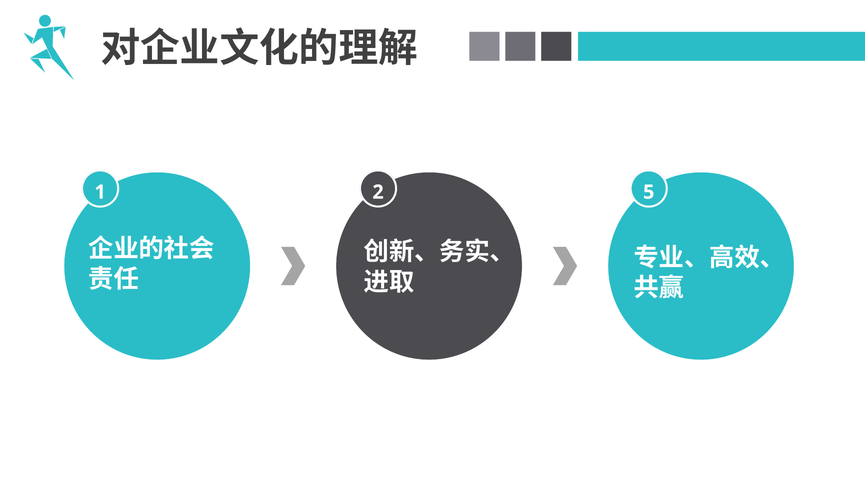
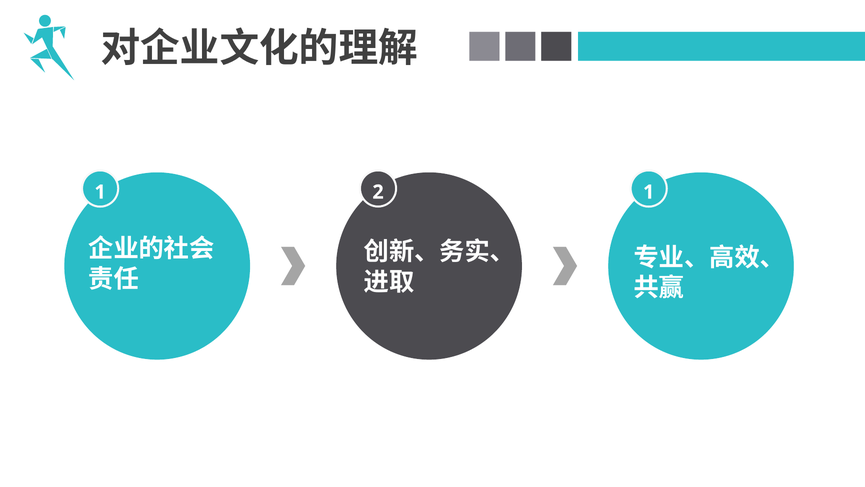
2 5: 5 -> 1
